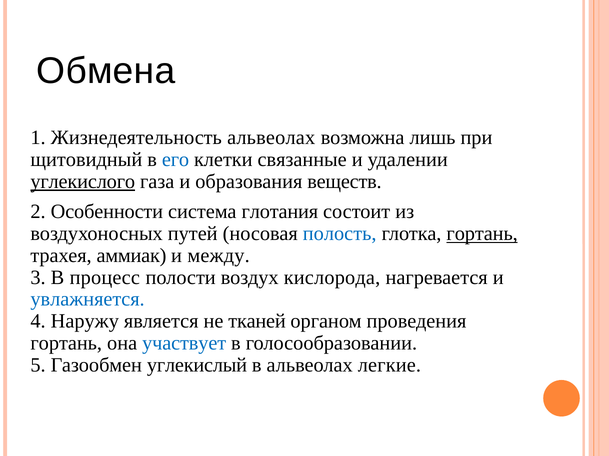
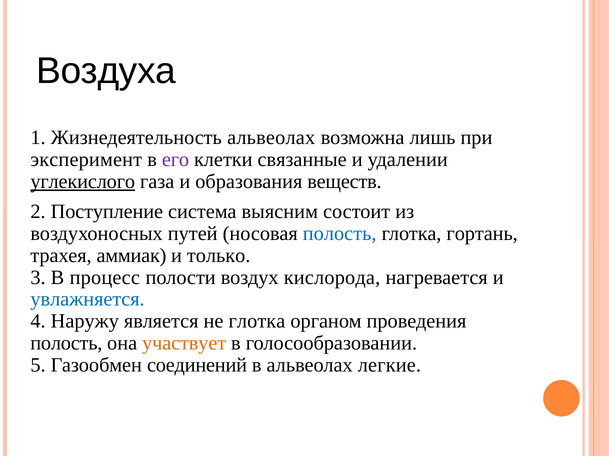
Обмена: Обмена -> Воздуха
щитовидный: щитовидный -> эксперимент
его colour: blue -> purple
Особенности: Особенности -> Поступление
глотания: глотания -> выясним
гортань at (482, 234) underline: present -> none
между: между -> только
не тканей: тканей -> глотка
гортань at (66, 344): гортань -> полость
участвует colour: blue -> orange
углекислый: углекислый -> соединений
